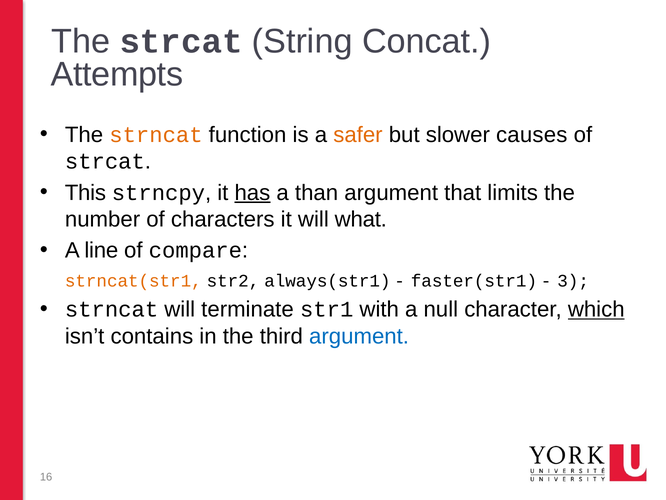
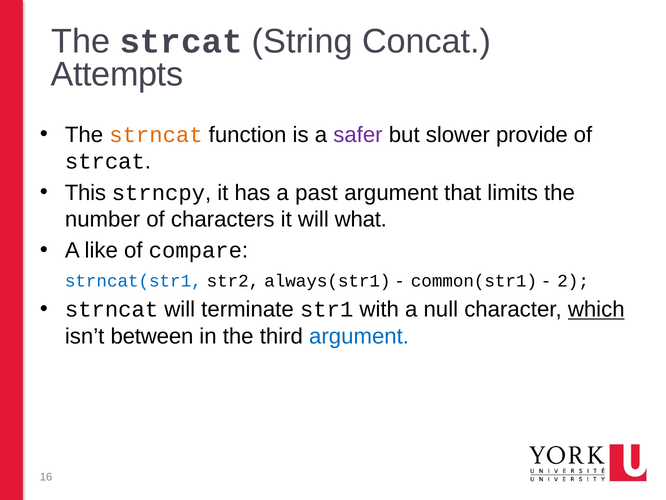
safer colour: orange -> purple
causes: causes -> provide
has underline: present -> none
than: than -> past
line: line -> like
strncat(str1 colour: orange -> blue
faster(str1: faster(str1 -> common(str1
3: 3 -> 2
contains: contains -> between
